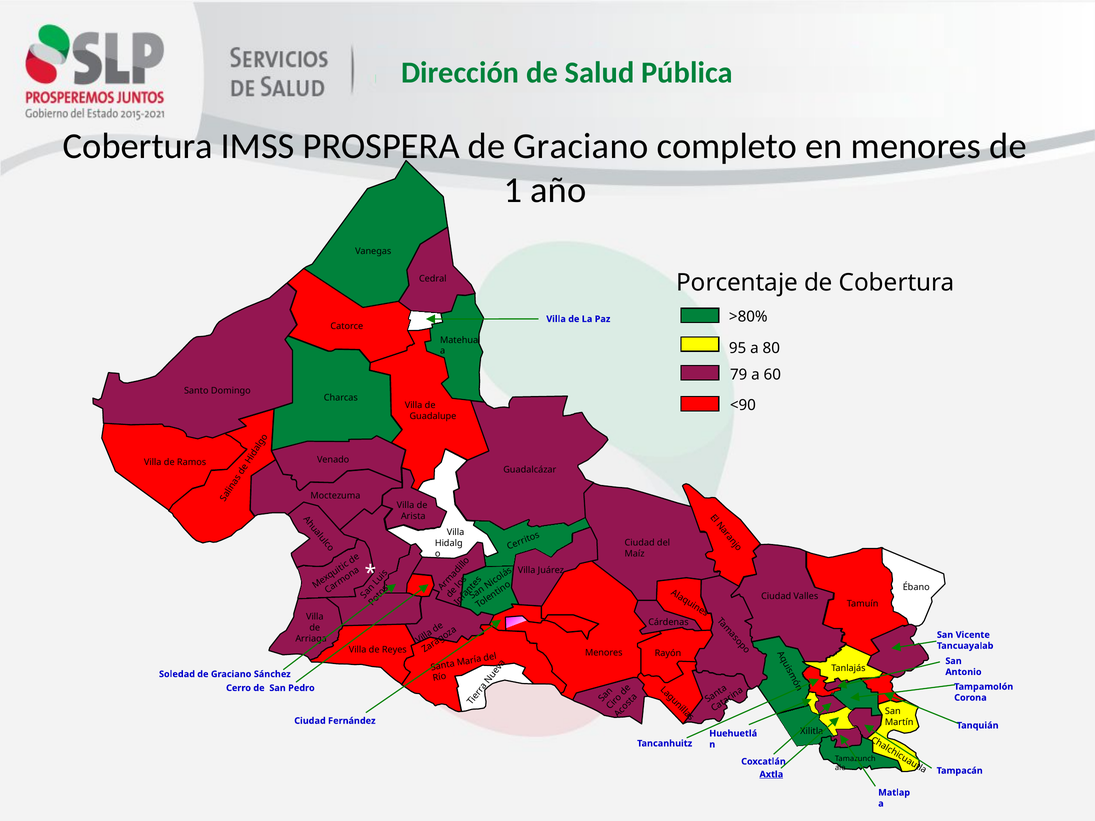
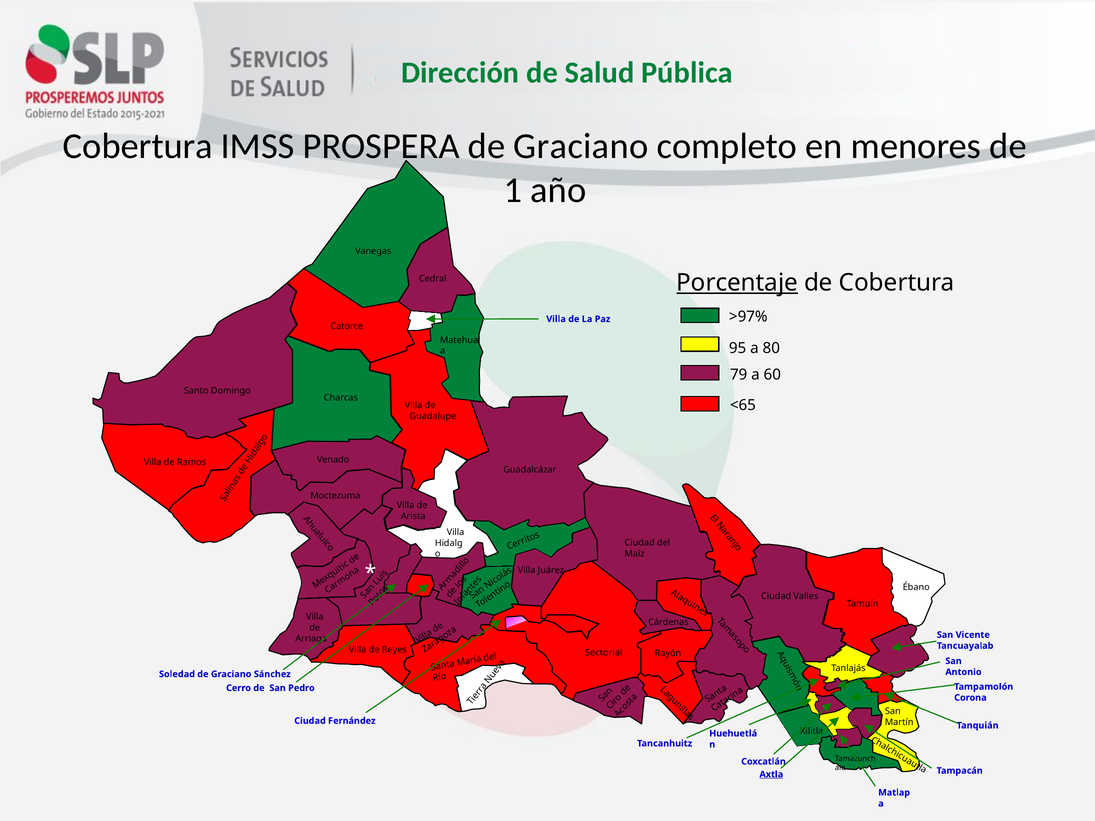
Porcentaje underline: none -> present
>80%: >80% -> >97%
<90: <90 -> <65
Menores at (604, 653): Menores -> Sectorial
